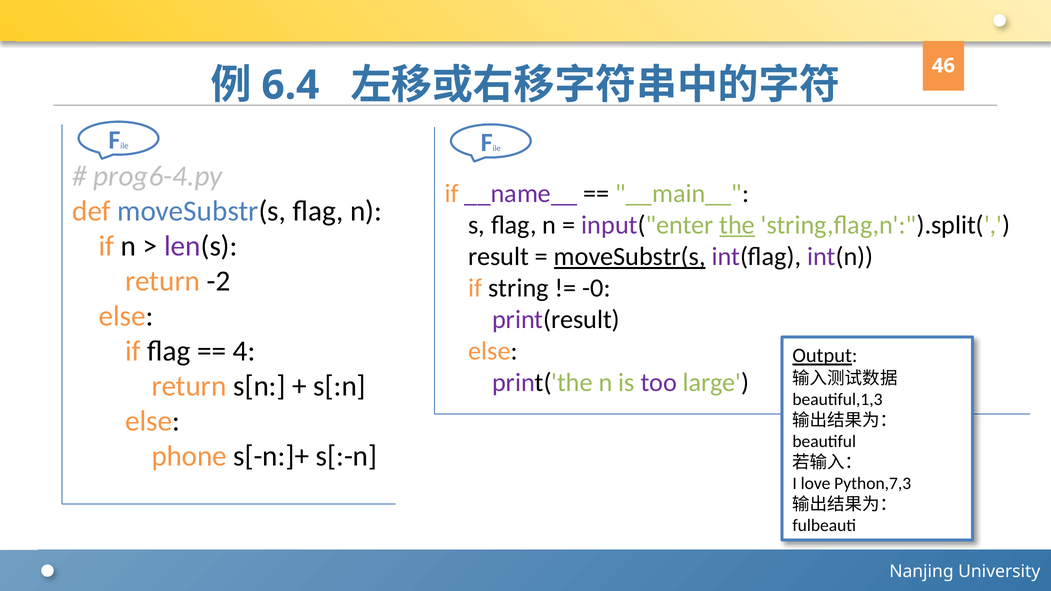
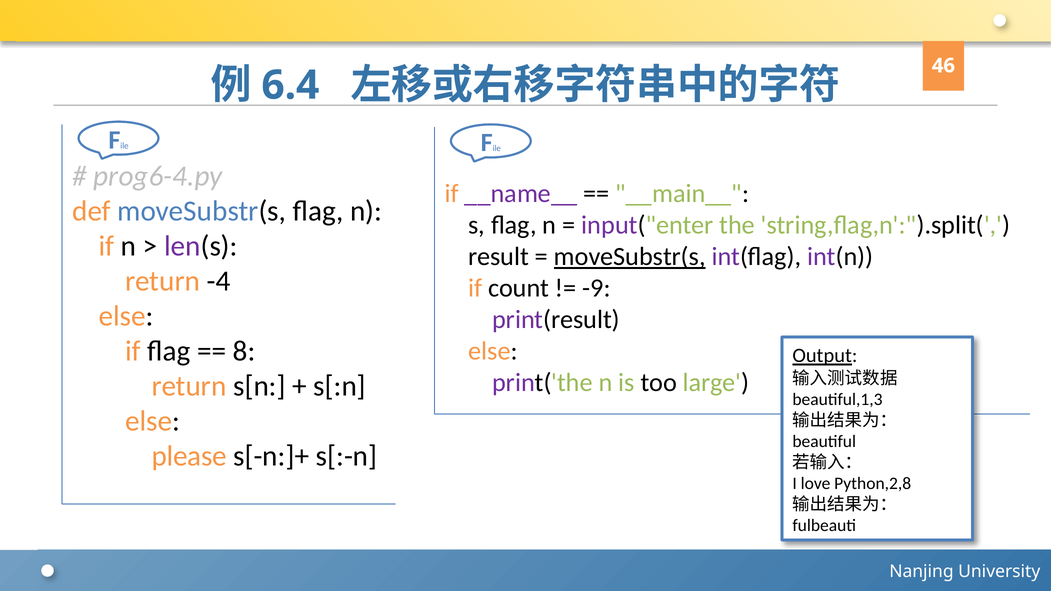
the underline: present -> none
-2: -2 -> -4
string: string -> count
-0: -0 -> -9
4: 4 -> 8
too colour: purple -> black
phone: phone -> please
Python,7,3: Python,7,3 -> Python,2,8
